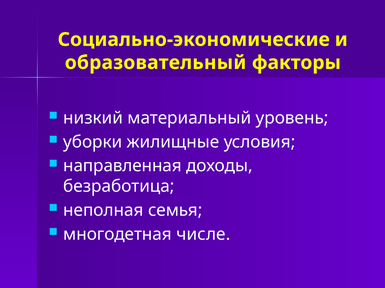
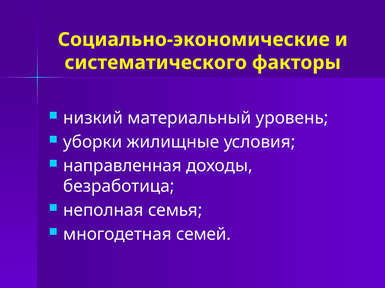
образовательный: образовательный -> систематического
числе: числе -> семей
